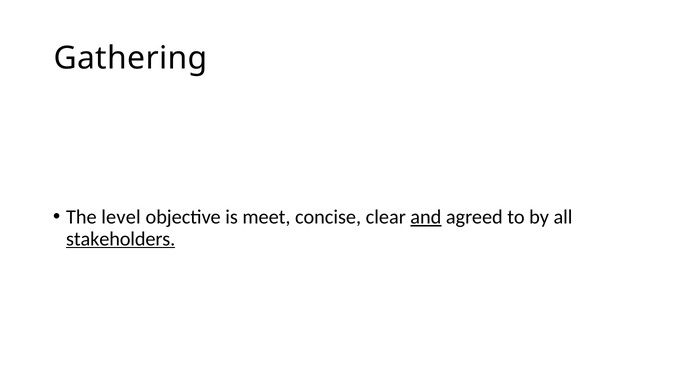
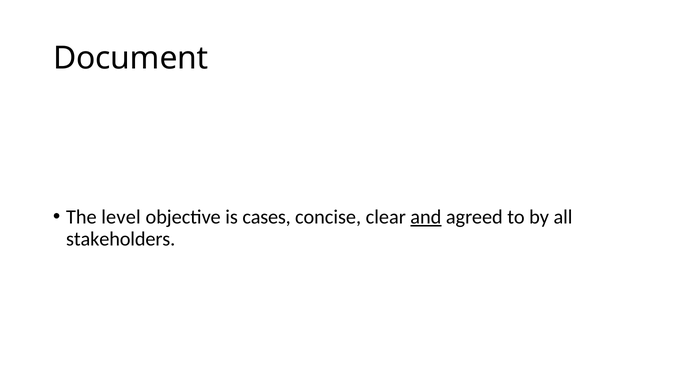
Gathering: Gathering -> Document
meet: meet -> cases
stakeholders underline: present -> none
